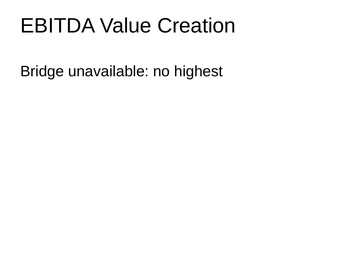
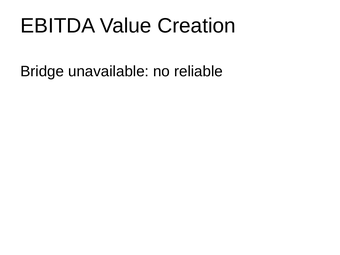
highest: highest -> reliable
